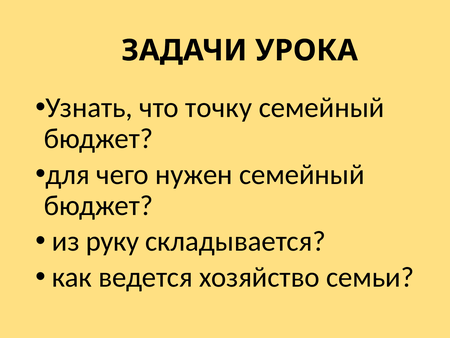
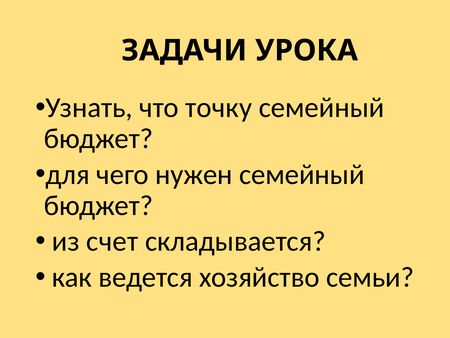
руку: руку -> счет
